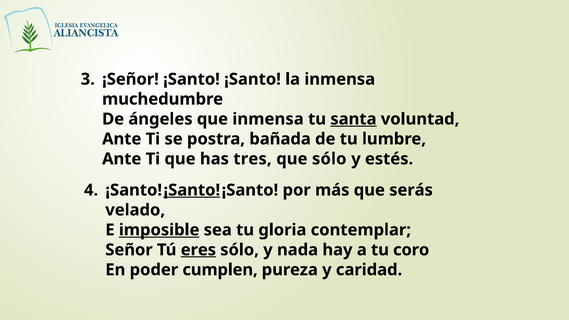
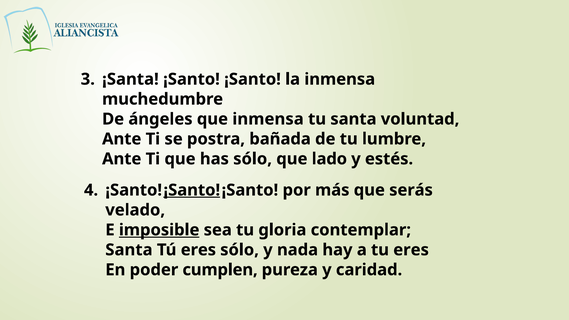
¡Señor: ¡Señor -> ¡Santa
santa at (353, 119) underline: present -> none
has tres: tres -> sólo
que sólo: sólo -> lado
Señor at (129, 250): Señor -> Santa
eres at (198, 250) underline: present -> none
tu coro: coro -> eres
